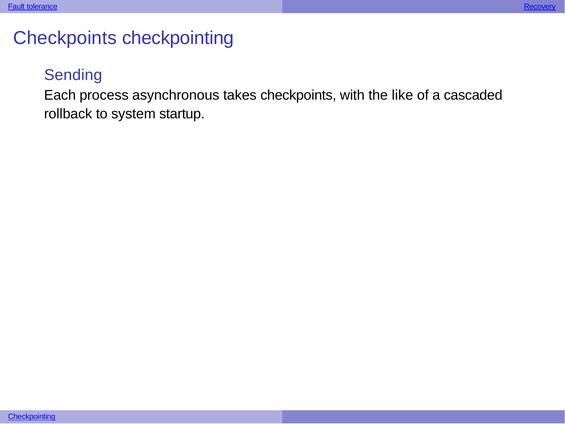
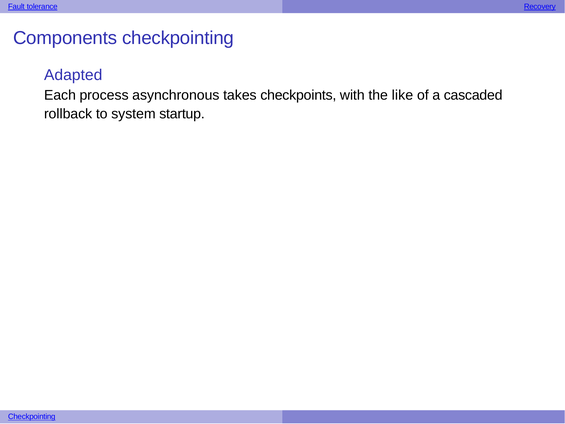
Checkpoints at (65, 38): Checkpoints -> Components
Sending: Sending -> Adapted
